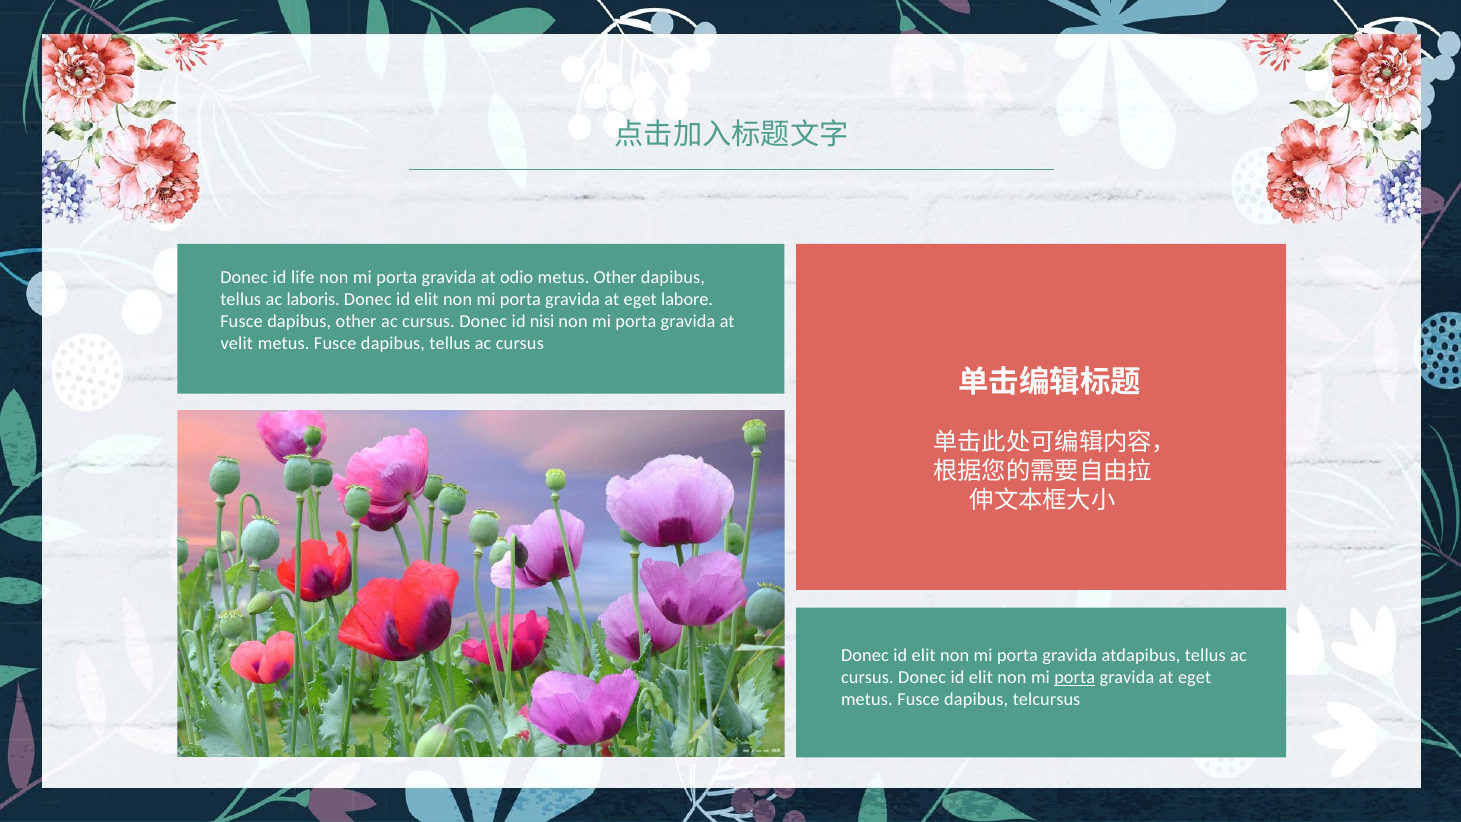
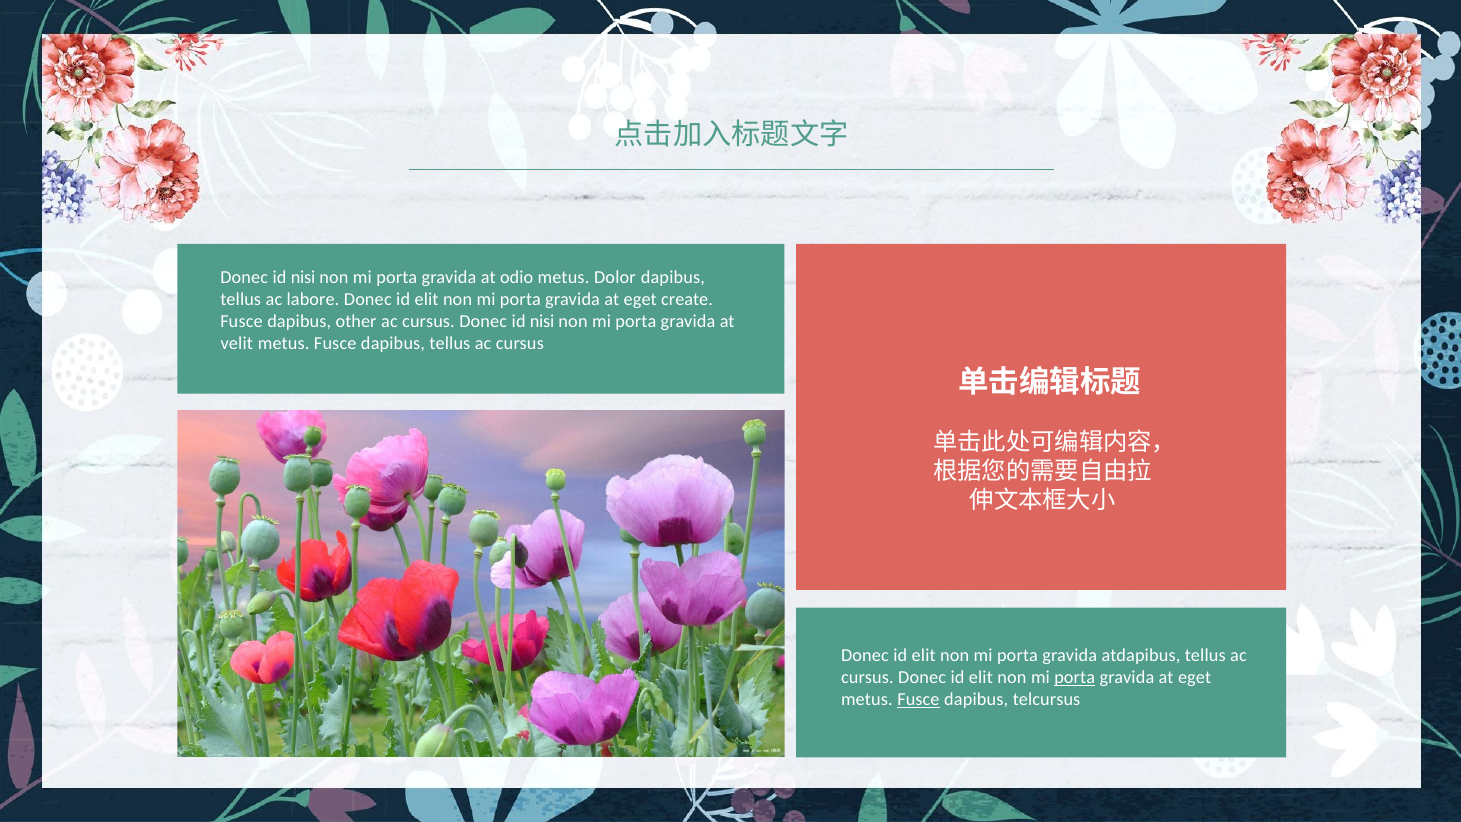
life at (303, 278): life -> nisi
metus Other: Other -> Dolor
laboris: laboris -> labore
labore: labore -> create
Fusce at (918, 699) underline: none -> present
